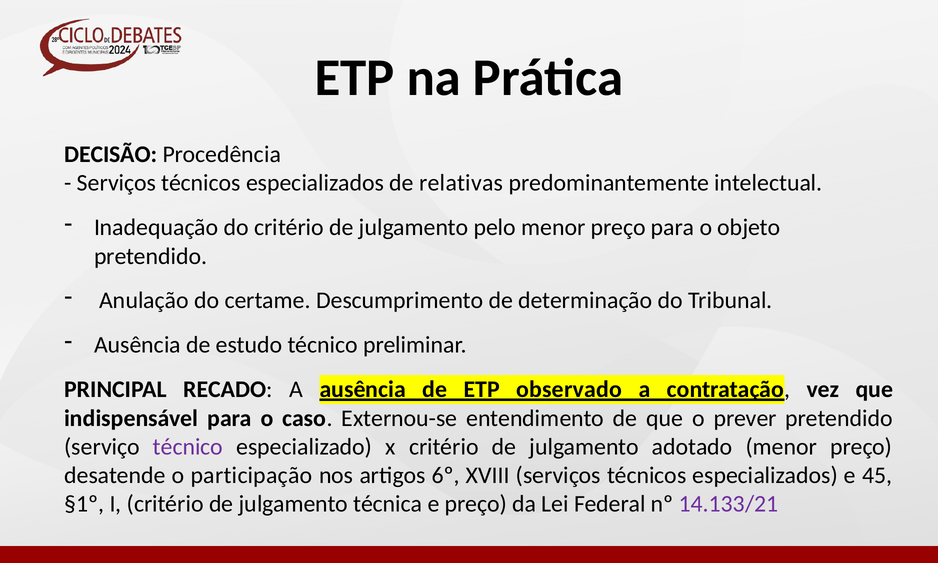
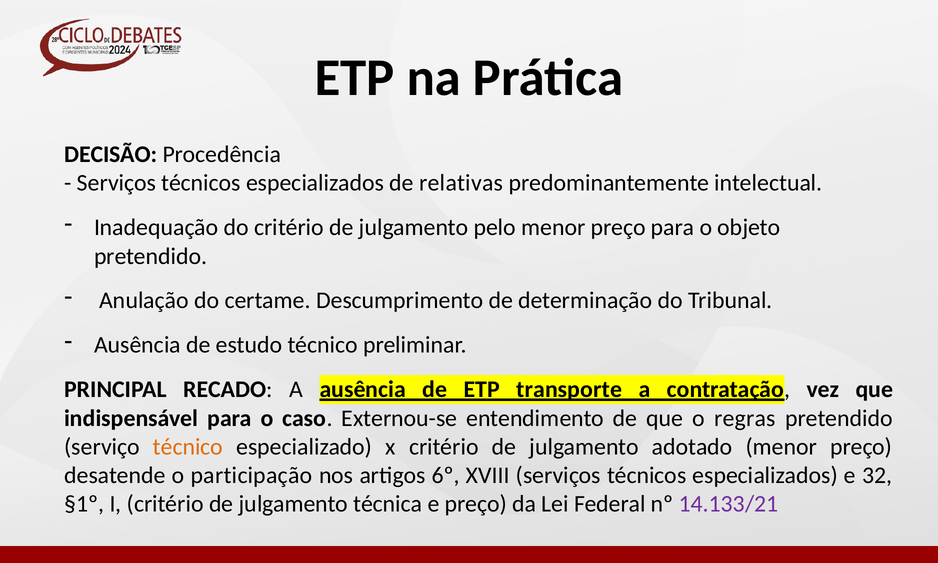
observado: observado -> transporte
prever: prever -> regras
técnico at (188, 447) colour: purple -> orange
45: 45 -> 32
